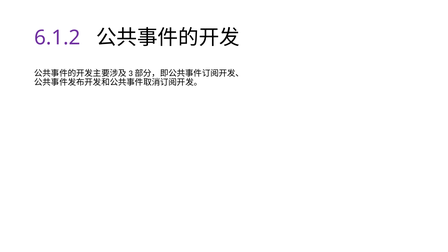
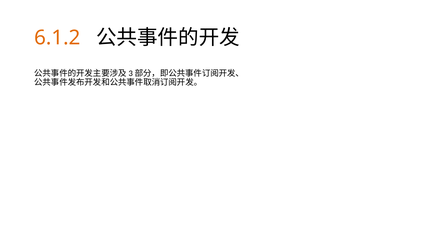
6.1.2 colour: purple -> orange
